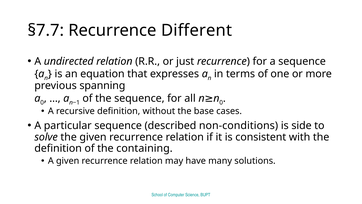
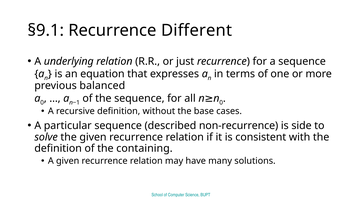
§7.7: §7.7 -> §9.1
undirected: undirected -> underlying
spanning: spanning -> balanced
non-conditions: non-conditions -> non-recurrence
